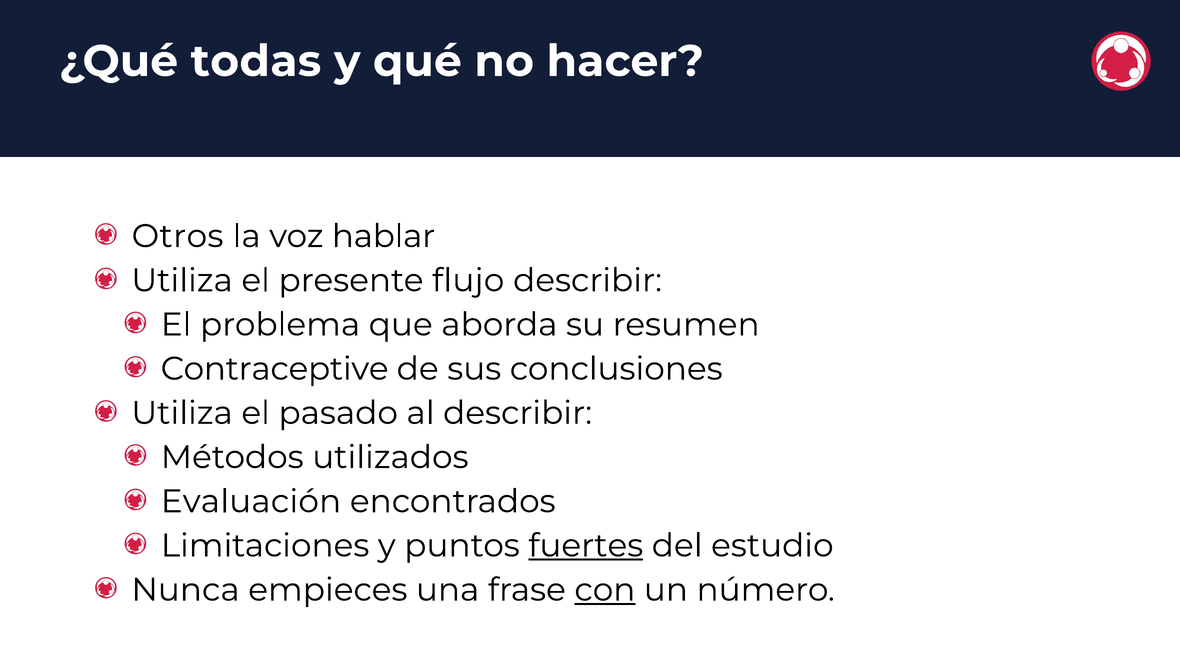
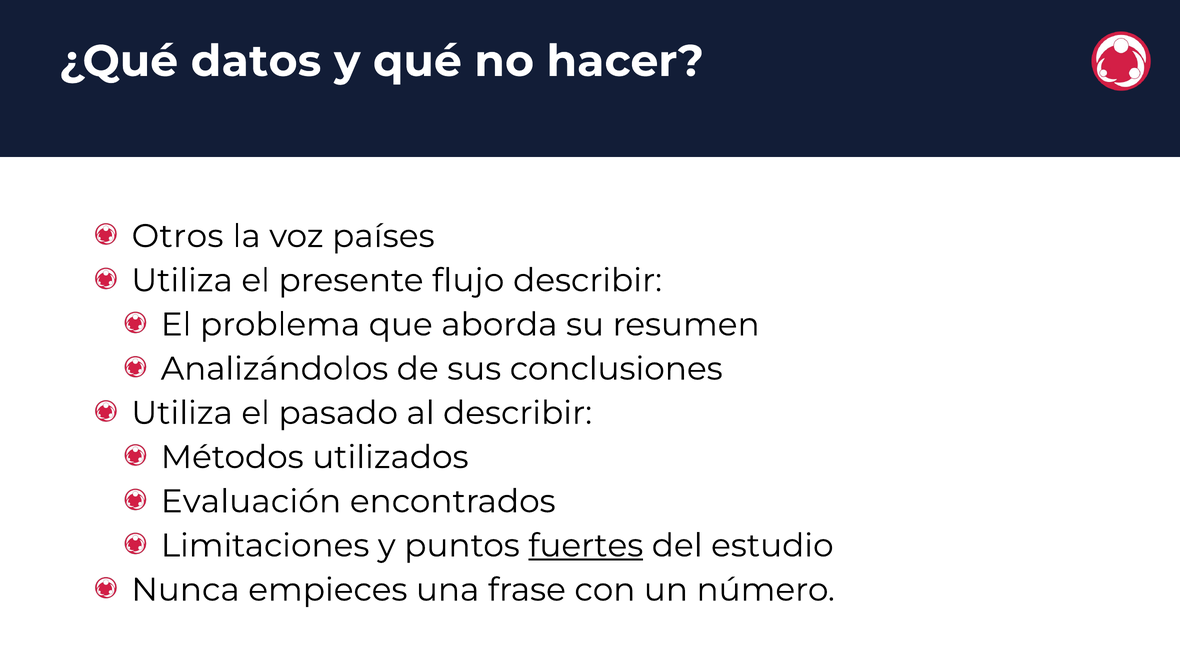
todas: todas -> datos
hablar: hablar -> países
Contraceptive: Contraceptive -> Analizándolos
con underline: present -> none
